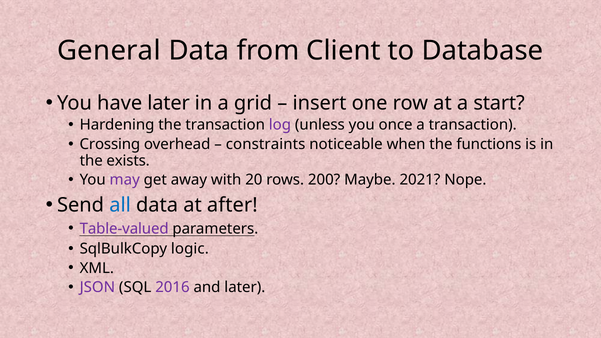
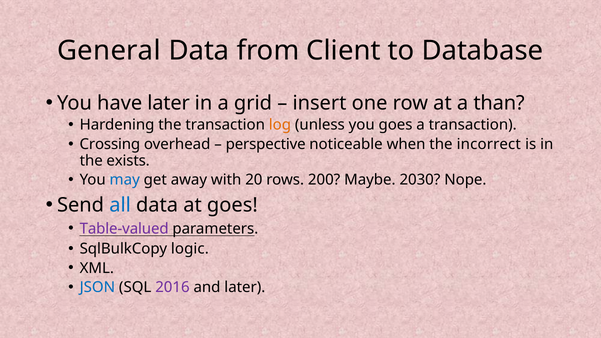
start: start -> than
log colour: purple -> orange
you once: once -> goes
constraints: constraints -> perspective
functions: functions -> incorrect
may colour: purple -> blue
2021: 2021 -> 2030
at after: after -> goes
JSON colour: purple -> blue
